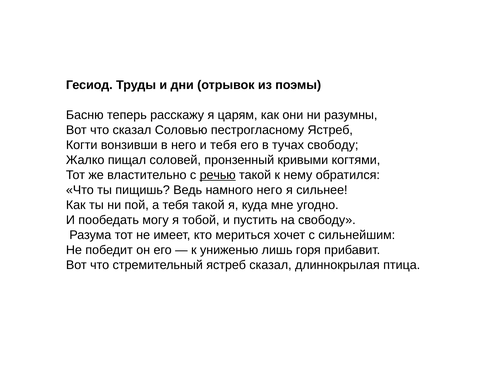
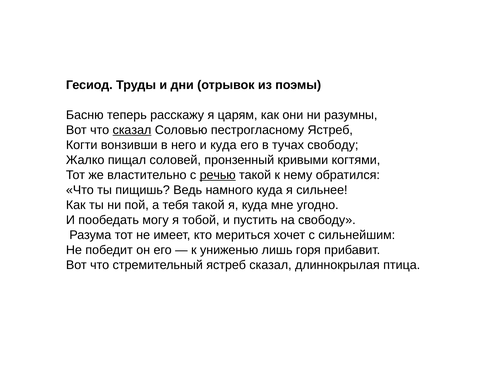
сказал at (132, 130) underline: none -> present
и тебя: тебя -> куда
намного него: него -> куда
